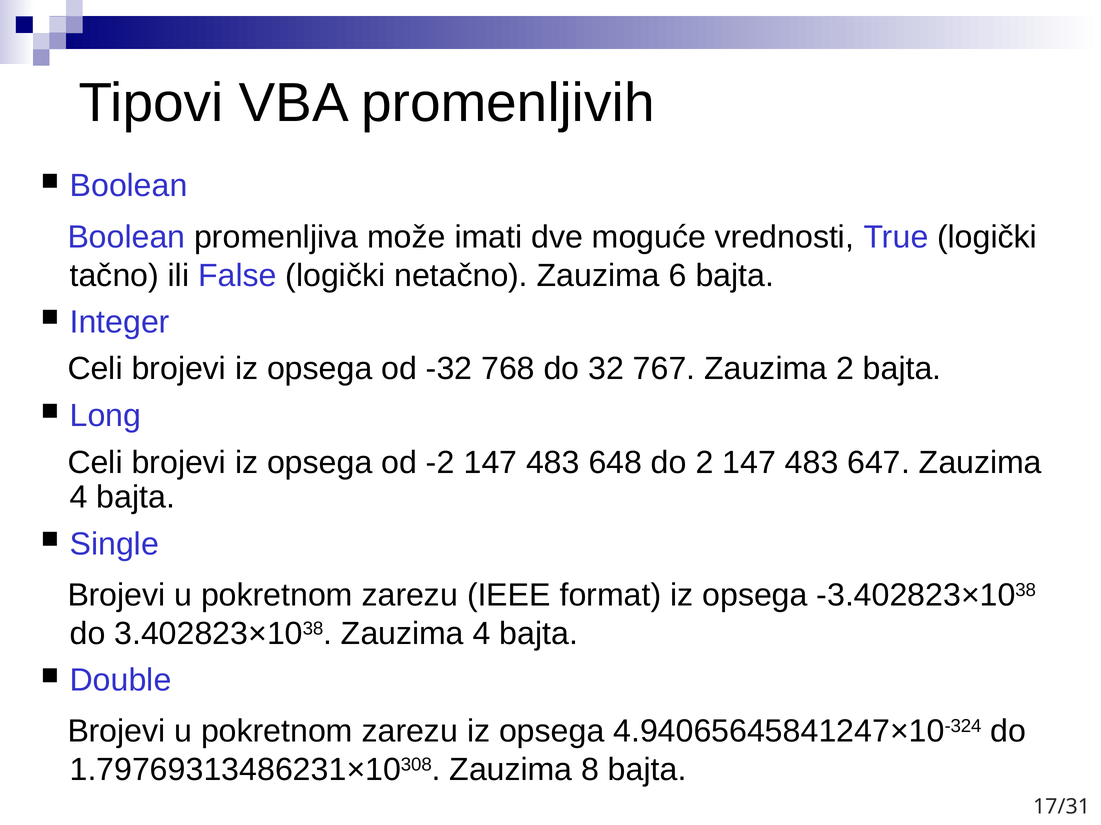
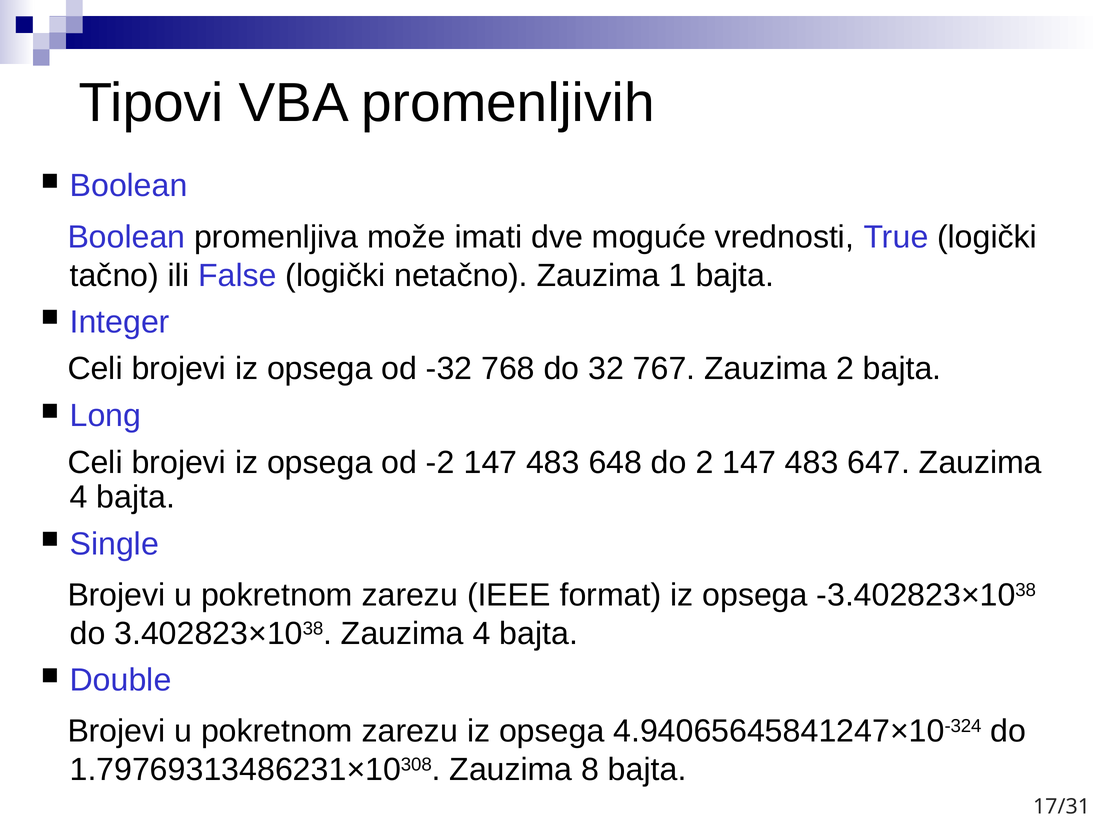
6: 6 -> 1
